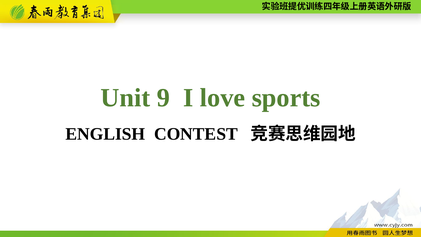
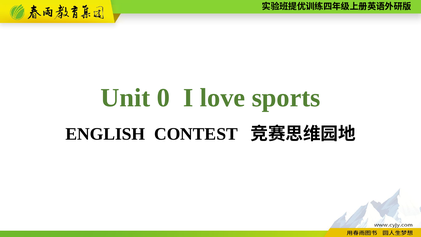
9: 9 -> 0
